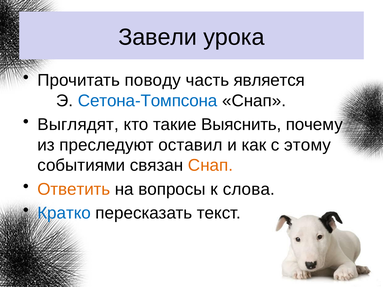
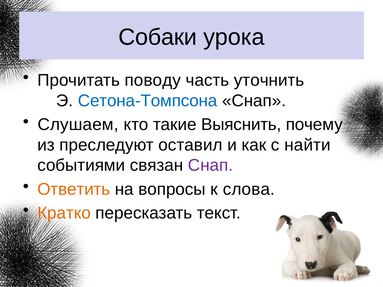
Завели: Завели -> Собаки
является: является -> уточнить
Выглядят: Выглядят -> Слушаем
этому: этому -> найти
Снап at (211, 165) colour: orange -> purple
Кратко colour: blue -> orange
